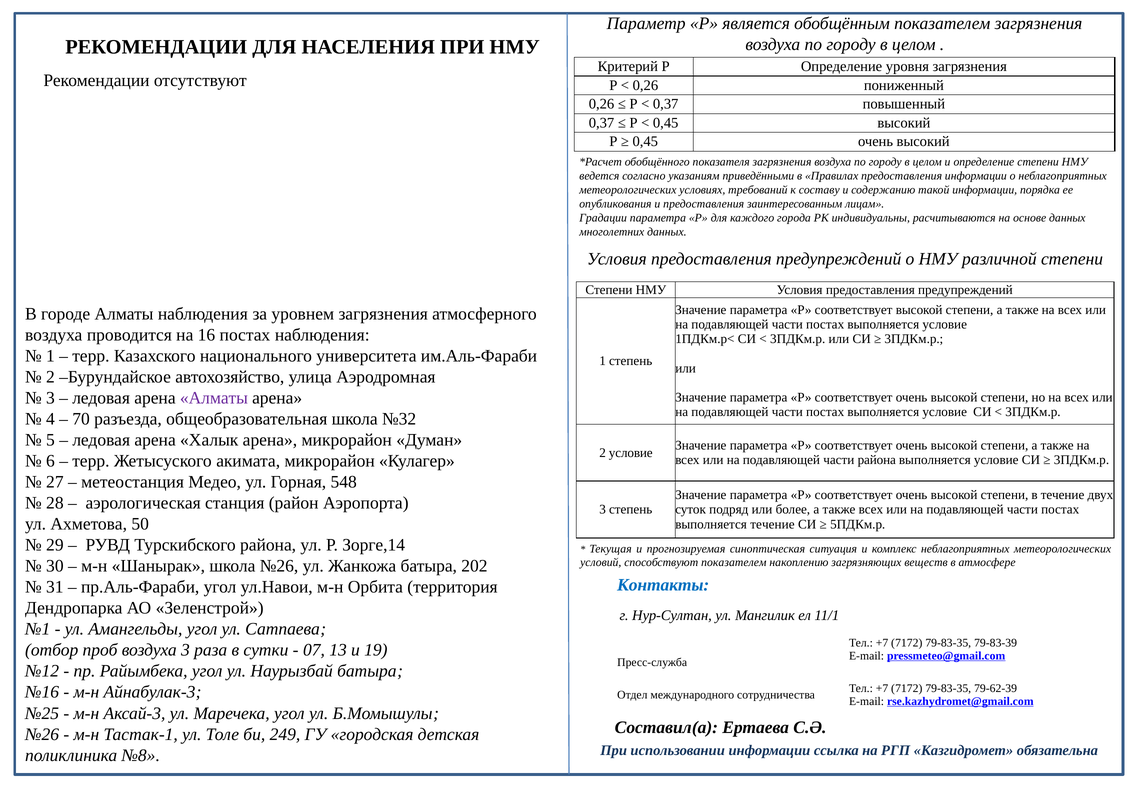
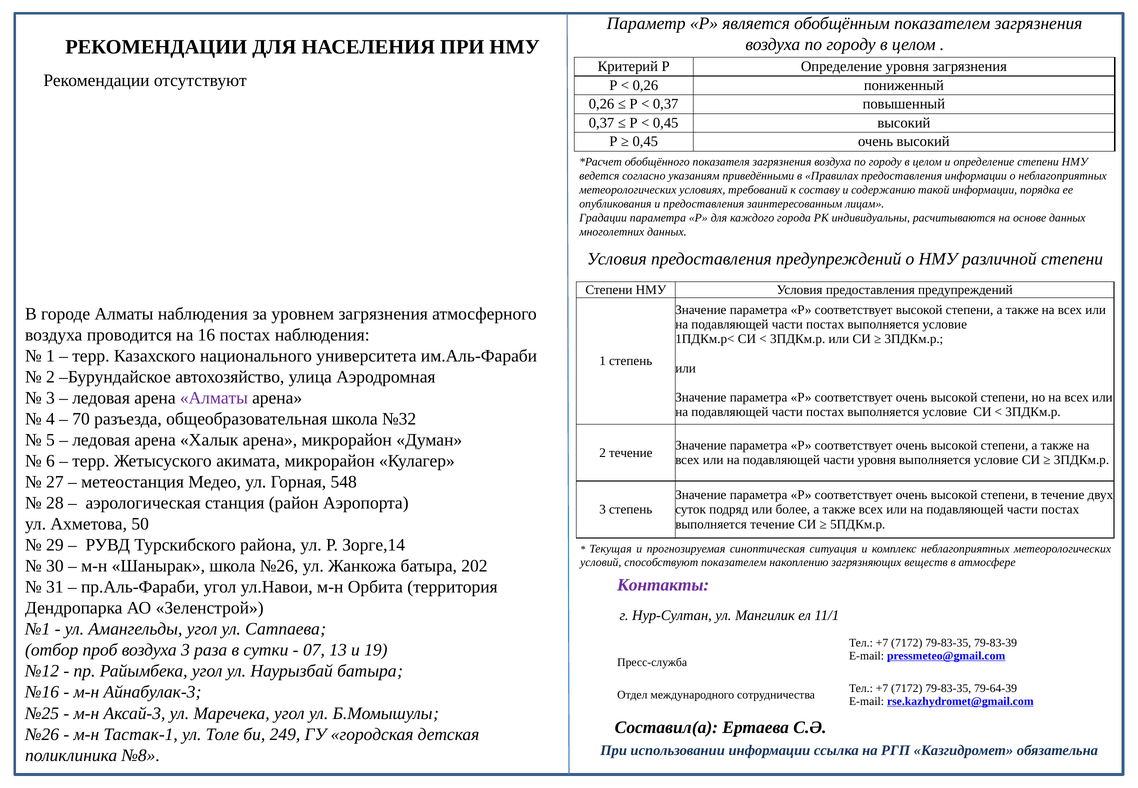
2 условие: условие -> течение
части района: района -> уровня
Контакты colour: blue -> purple
79-62-39: 79-62-39 -> 79-64-39
